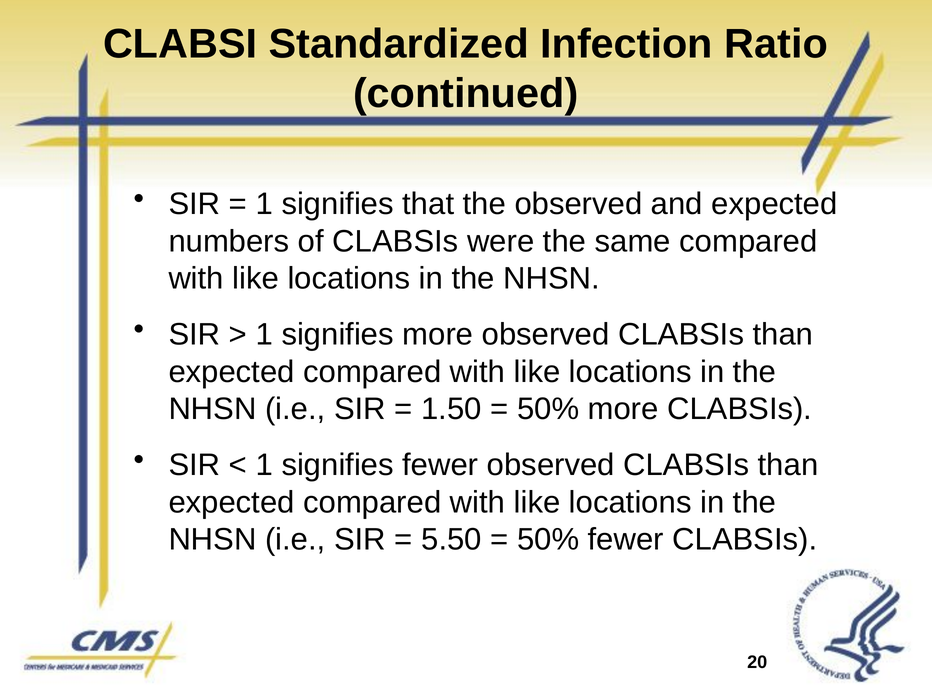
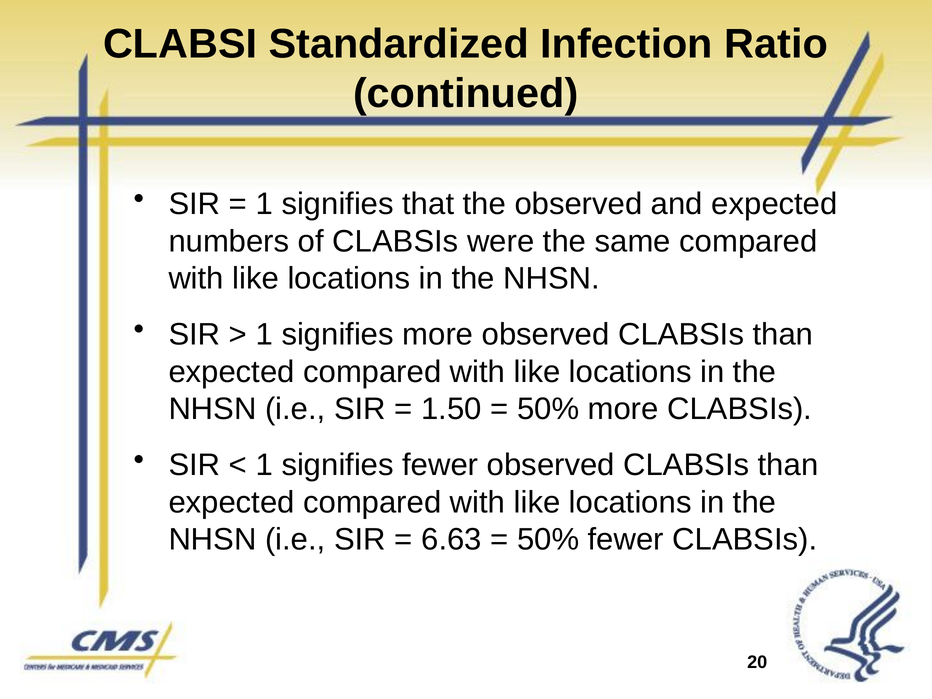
5.50: 5.50 -> 6.63
